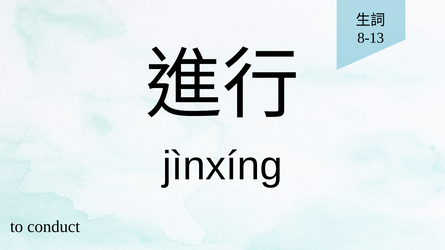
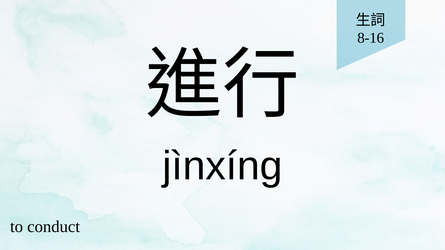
8-13: 8-13 -> 8-16
